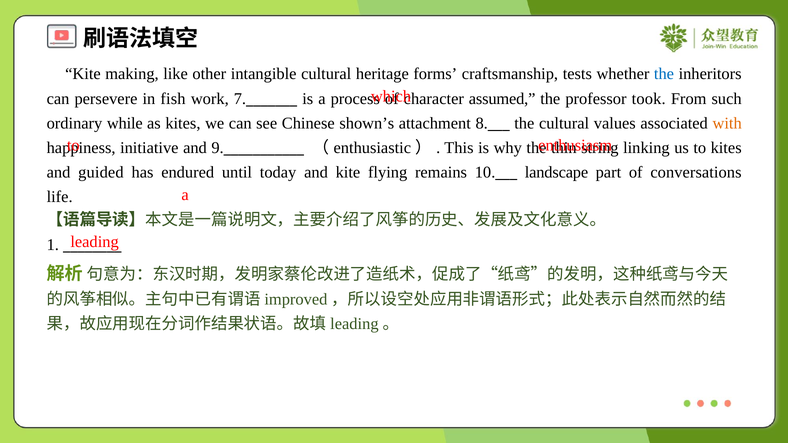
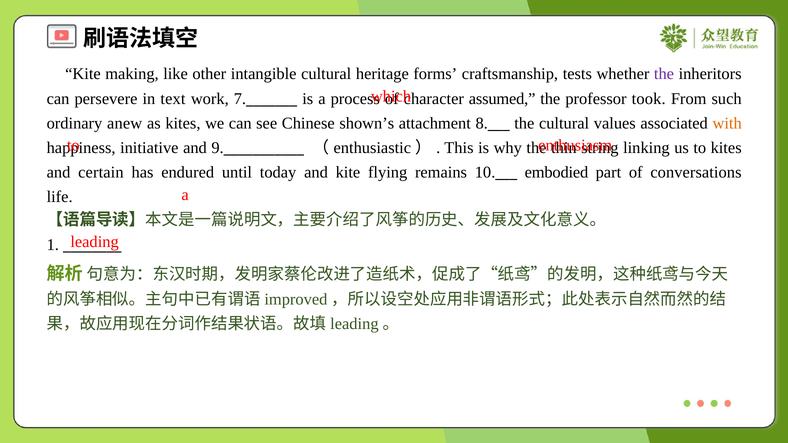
the at (664, 74) colour: blue -> purple
fish: fish -> text
while: while -> anew
guided: guided -> certain
landscape: landscape -> embodied
